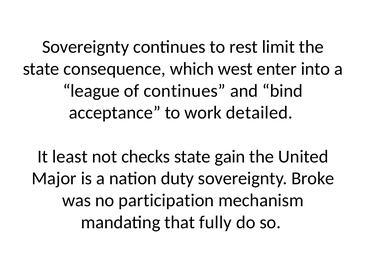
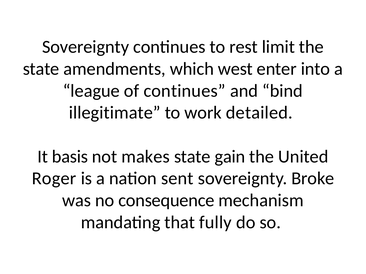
consequence: consequence -> amendments
acceptance: acceptance -> illegitimate
least: least -> basis
checks: checks -> makes
Major: Major -> Roger
duty: duty -> sent
participation: participation -> consequence
